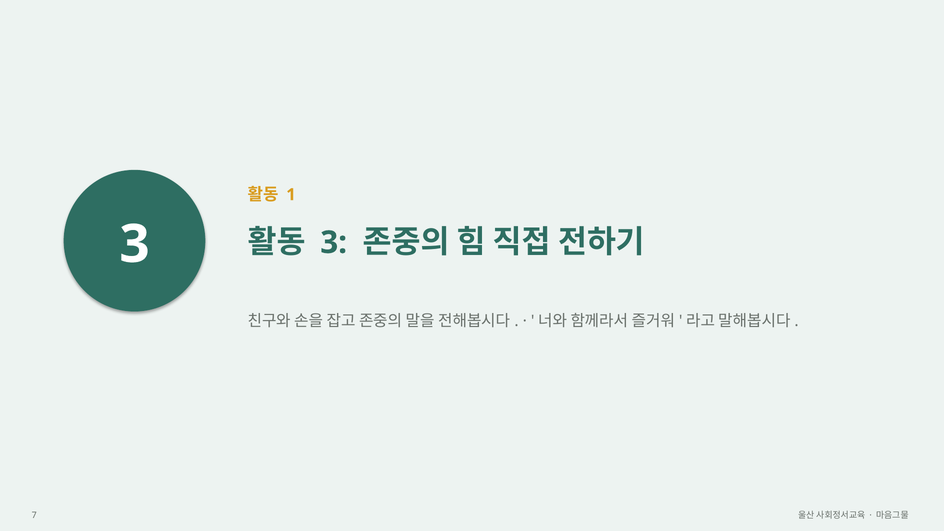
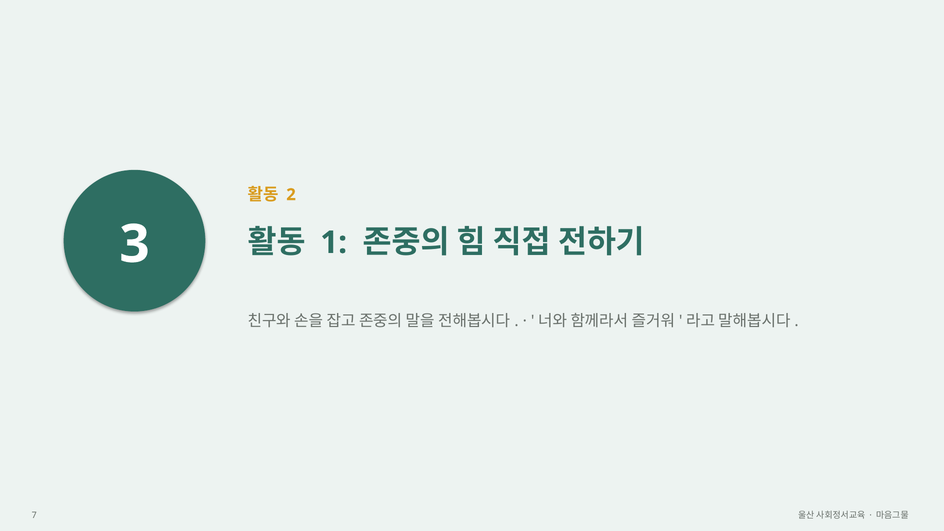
1: 1 -> 2
3 at (334, 243): 3 -> 1
